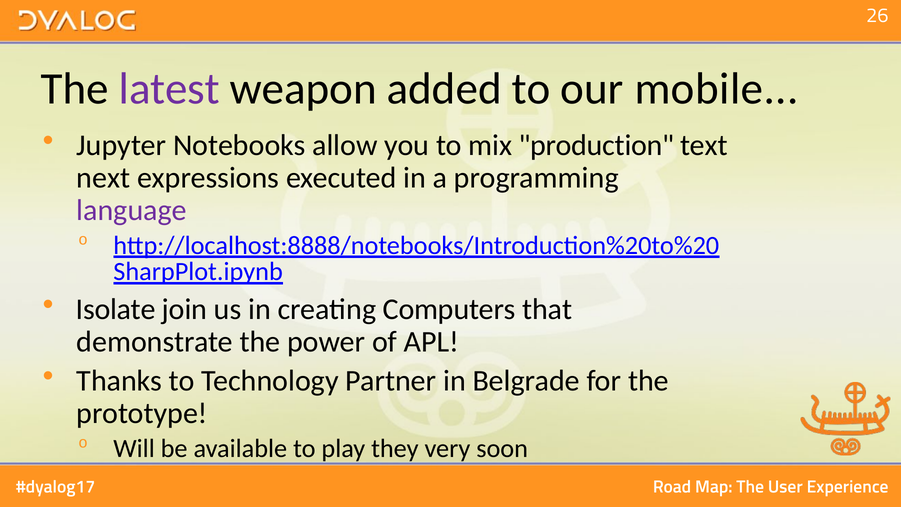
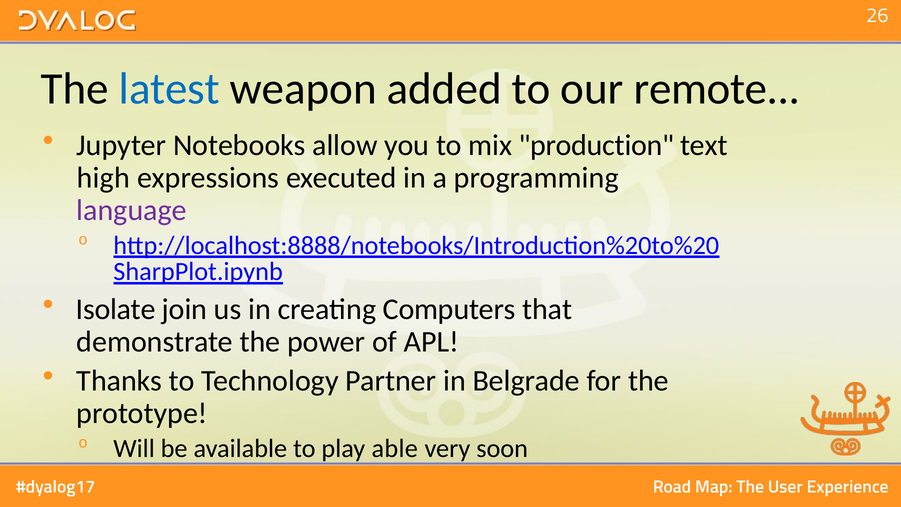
latest colour: purple -> blue
mobile: mobile -> remote
next: next -> high
they: they -> able
